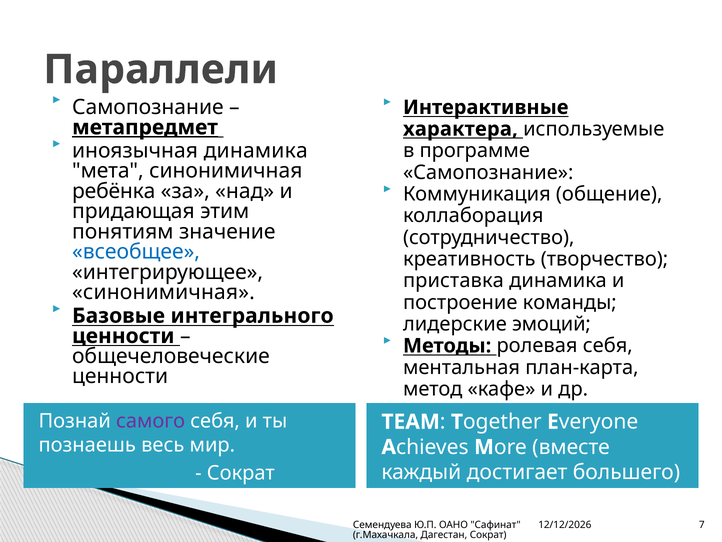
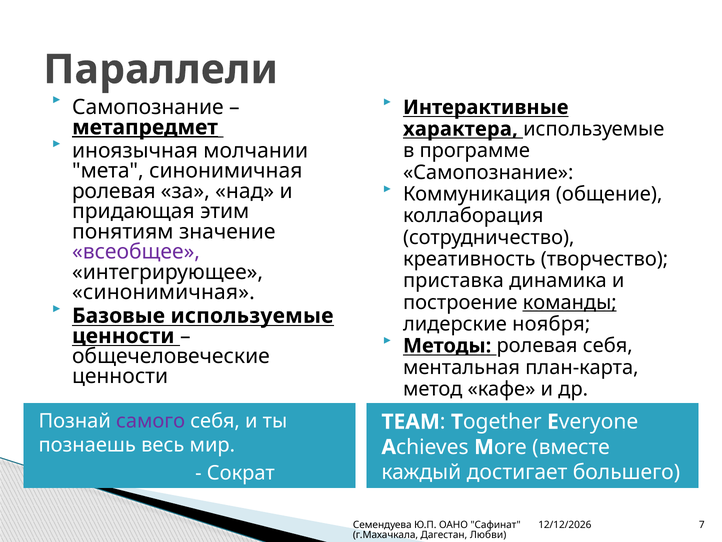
иноязычная динамика: динамика -> молчании
ребёнка at (114, 191): ребёнка -> ролевая
всеобщее colour: blue -> purple
команды underline: none -> present
Базовые интегрального: интегрального -> используемые
эмоций: эмоций -> ноября
Дагестан Сократ: Сократ -> Любви
